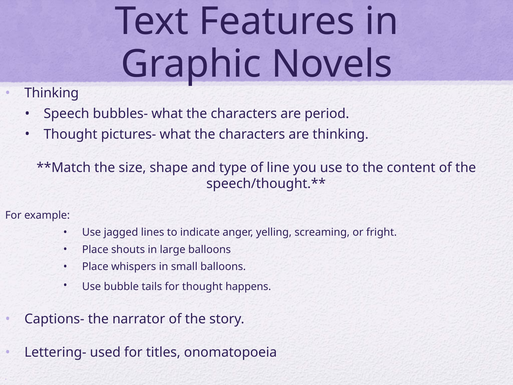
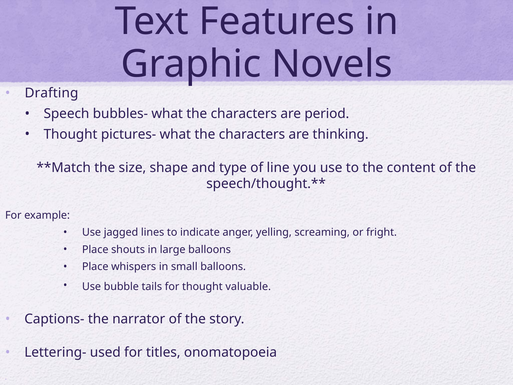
Thinking at (52, 93): Thinking -> Drafting
happens: happens -> valuable
